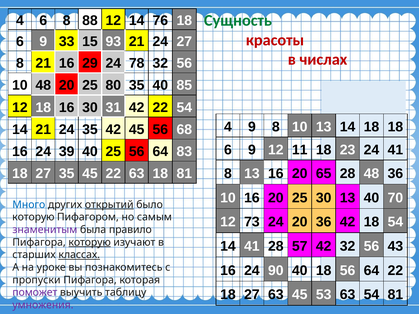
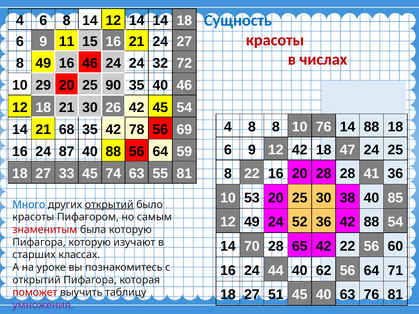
Сущность colour: green -> blue
8 88: 88 -> 14
14 76: 76 -> 14
33: 33 -> 11
15 93: 93 -> 16
8 21: 21 -> 49
16 29: 29 -> 46
24 78: 78 -> 24
56 at (184, 63): 56 -> 72
10 48: 48 -> 29
80: 80 -> 90
40 85: 85 -> 46
18 16: 16 -> 21
31: 31 -> 26
42 22: 22 -> 45
4 9: 9 -> 8
10 13: 13 -> 76
14 18: 18 -> 88
14 21 24: 24 -> 68
42 45: 45 -> 78
68: 68 -> 69
12 11: 11 -> 42
23: 23 -> 47
24 41: 41 -> 25
39: 39 -> 87
40 25: 25 -> 88
83: 83 -> 59
8 13: 13 -> 22
20 65: 65 -> 28
28 48: 48 -> 41
27 35: 35 -> 33
45 22: 22 -> 74
63 18: 18 -> 55
10 16: 16 -> 53
30 13: 13 -> 38
70: 70 -> 85
которую at (33, 217): которую -> красоты
12 73: 73 -> 49
24 20: 20 -> 52
42 18: 18 -> 88
знаменитым colour: purple -> red
была правило: правило -> которую
которую at (90, 242) underline: present -> none
14 41: 41 -> 70
57: 57 -> 65
42 32: 32 -> 22
43: 43 -> 60
классах underline: present -> none
90: 90 -> 44
40 18: 18 -> 62
64 22: 22 -> 71
пропуски at (36, 280): пропуски -> открытий
27 63: 63 -> 51
45 53: 53 -> 40
63 54: 54 -> 76
поможет colour: purple -> red
